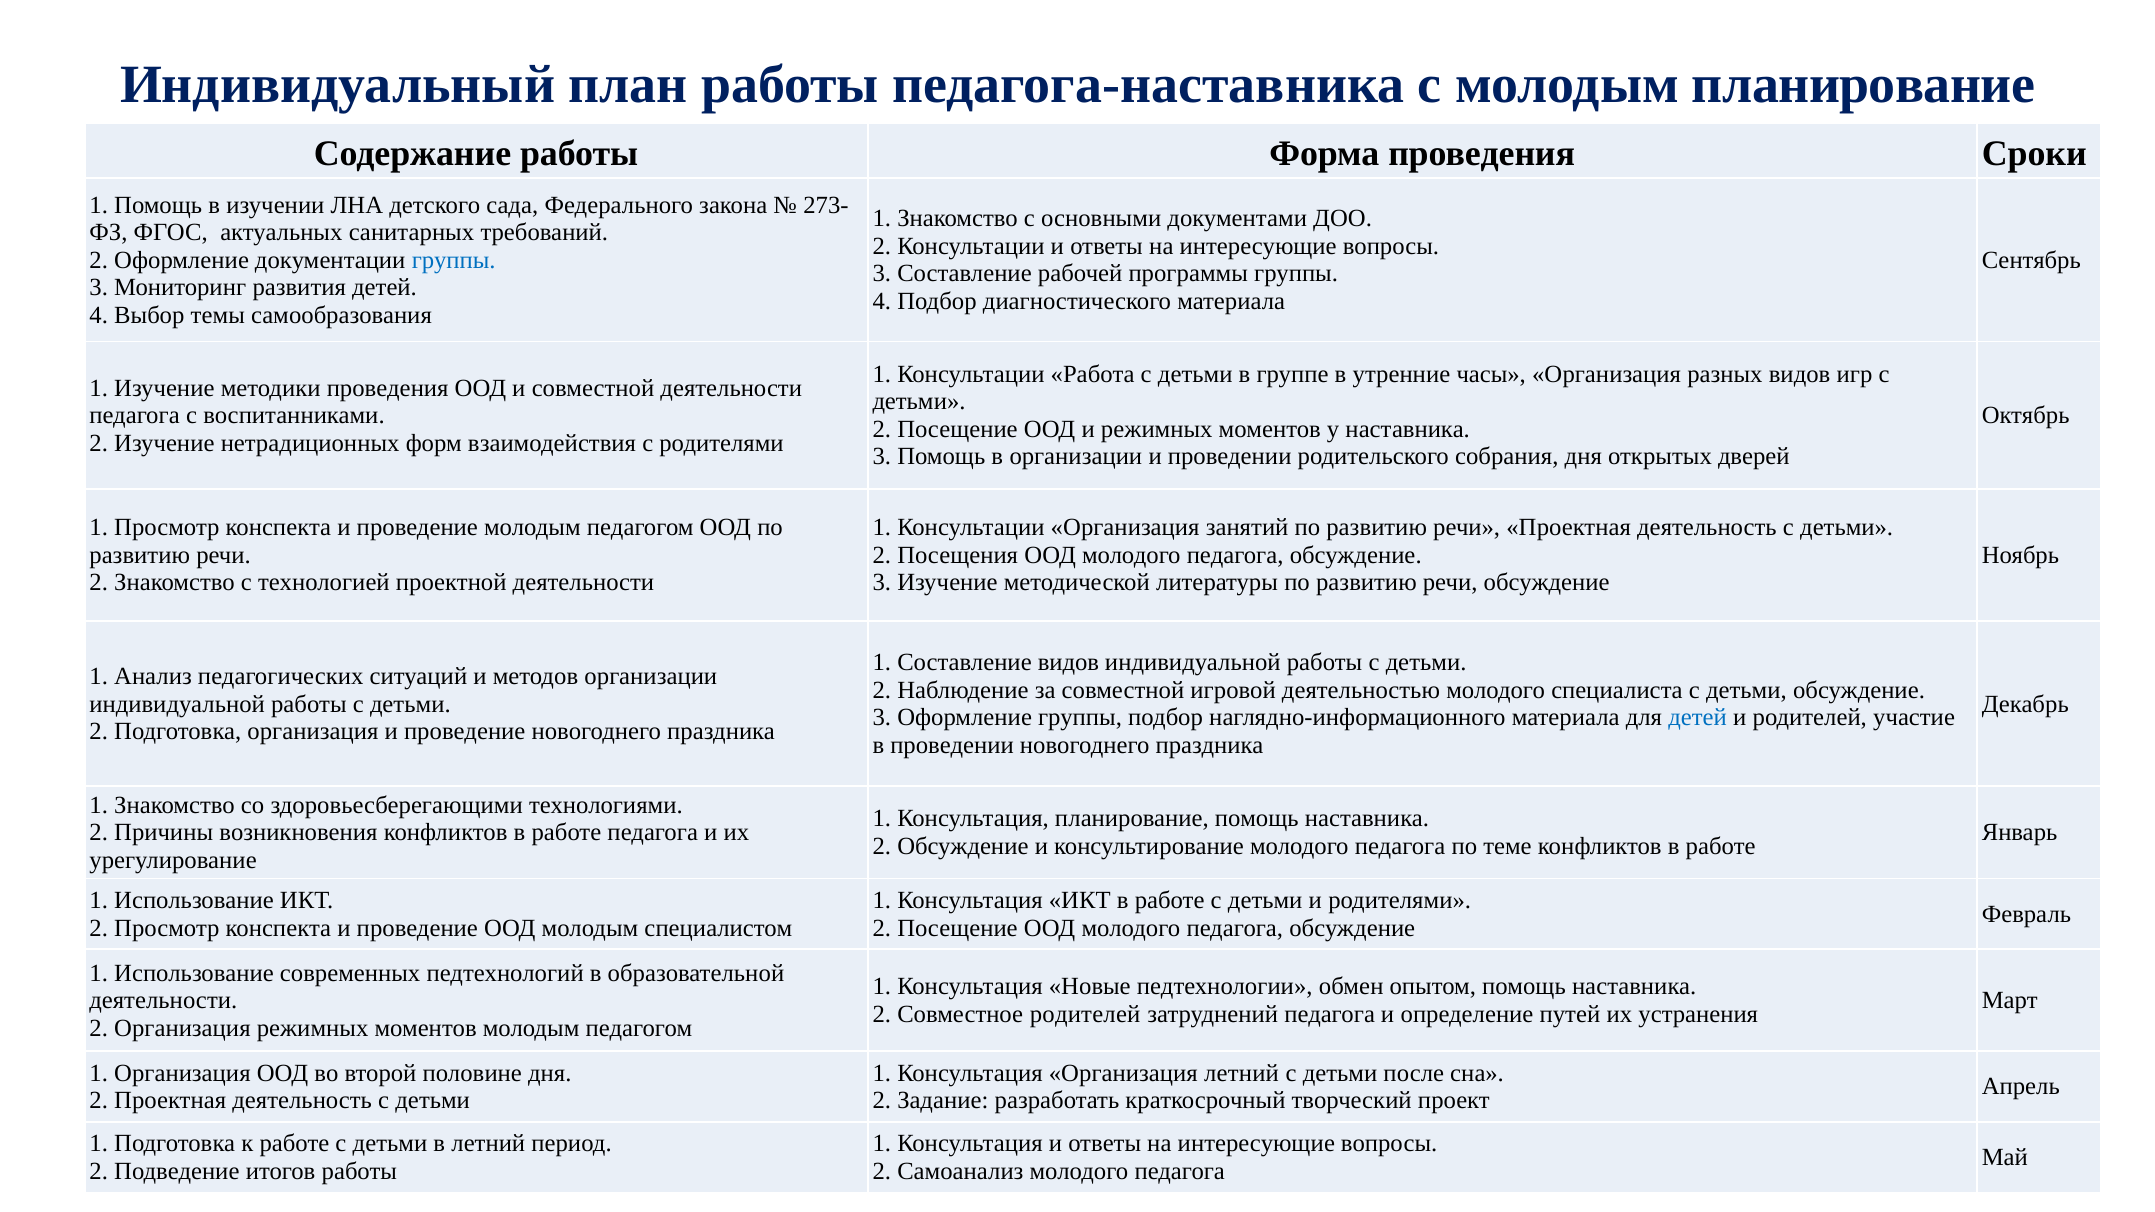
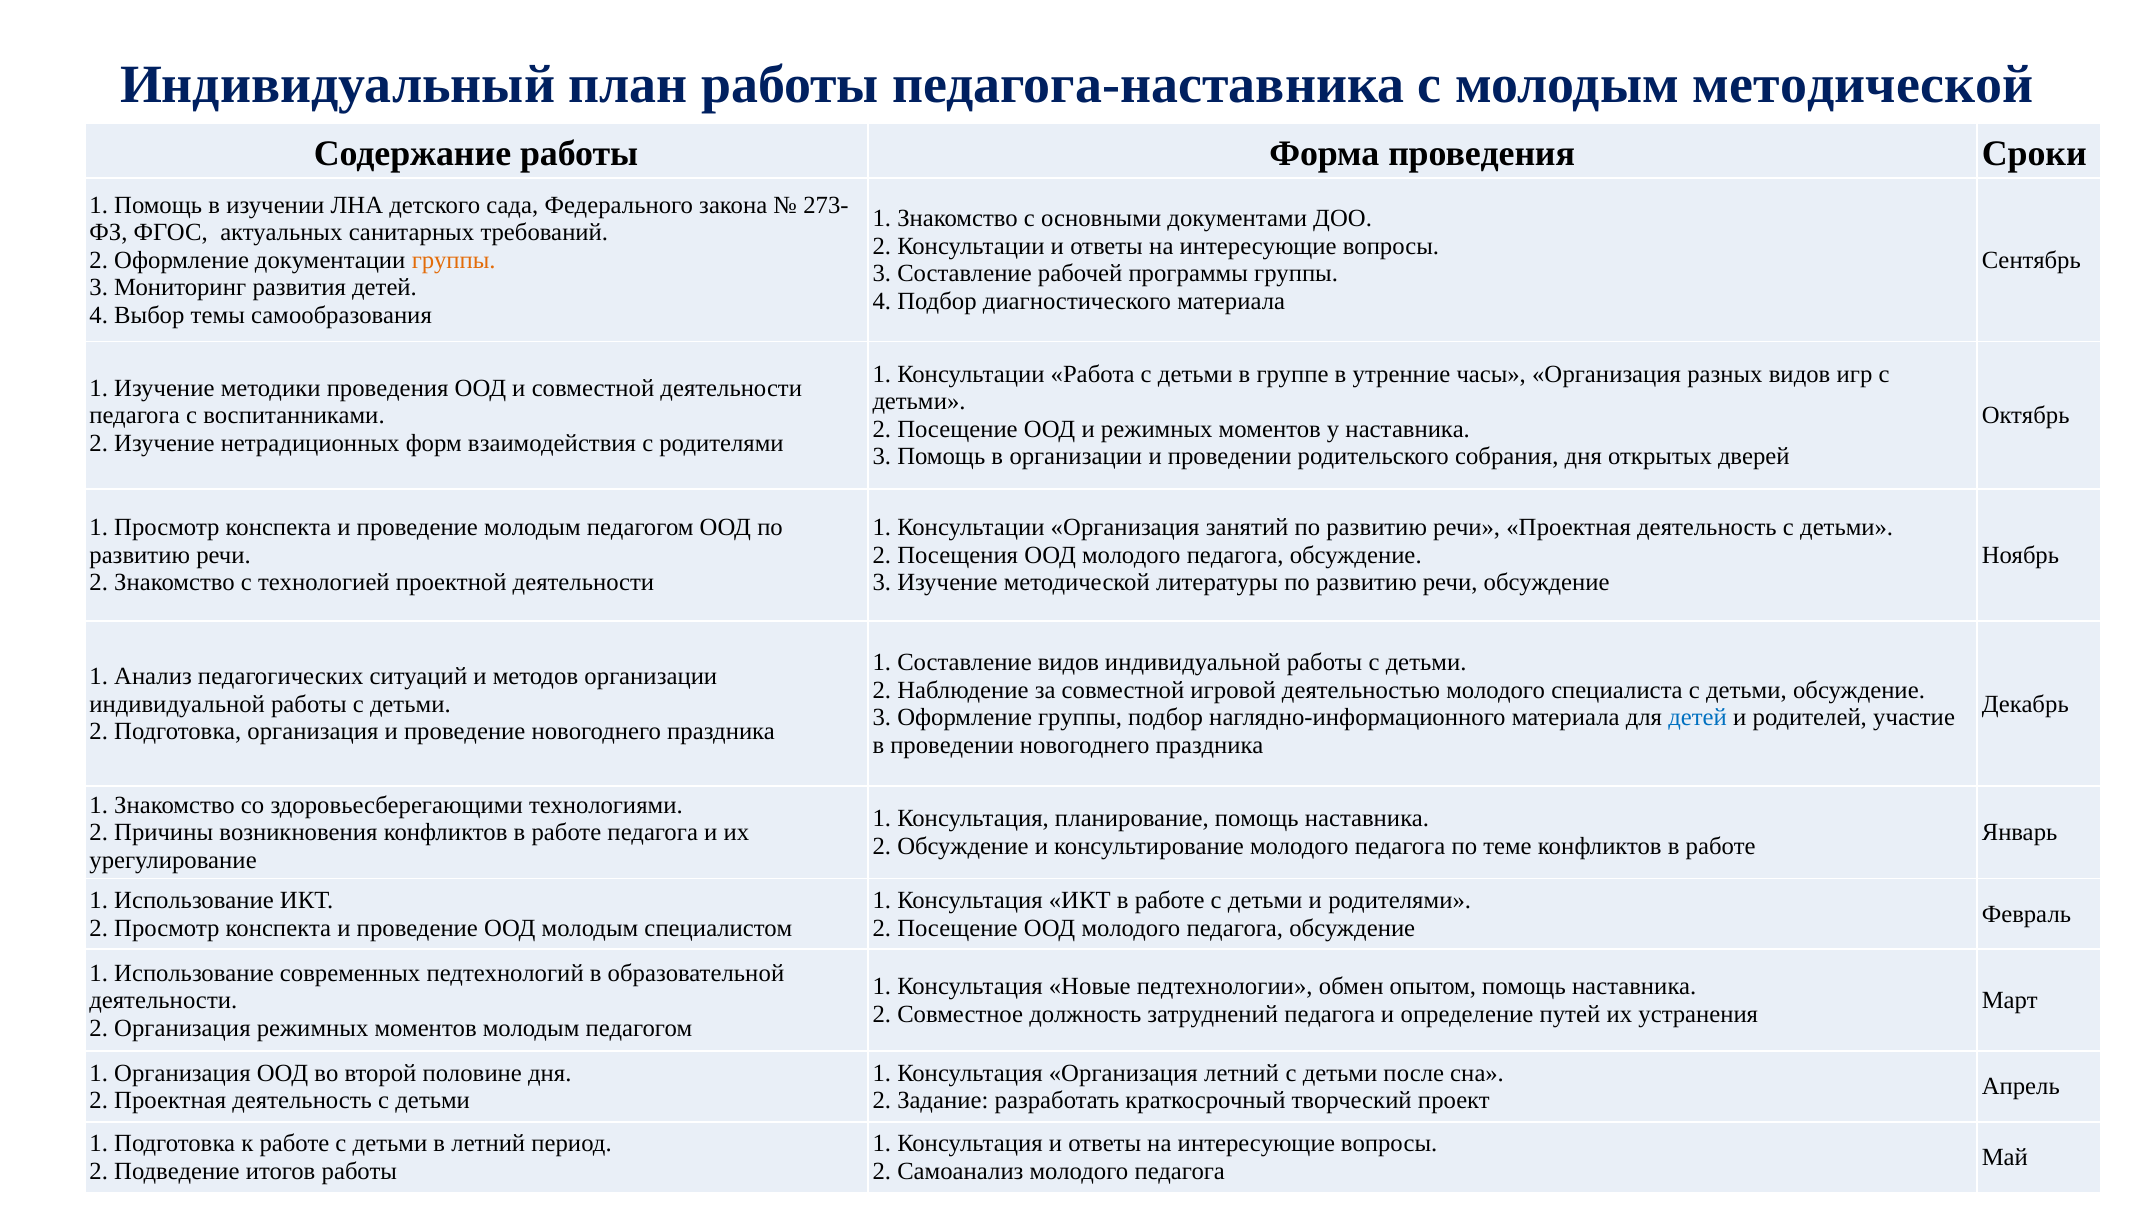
молодым планирование: планирование -> методической
группы at (454, 260) colour: blue -> orange
Совместное родителей: родителей -> должность
